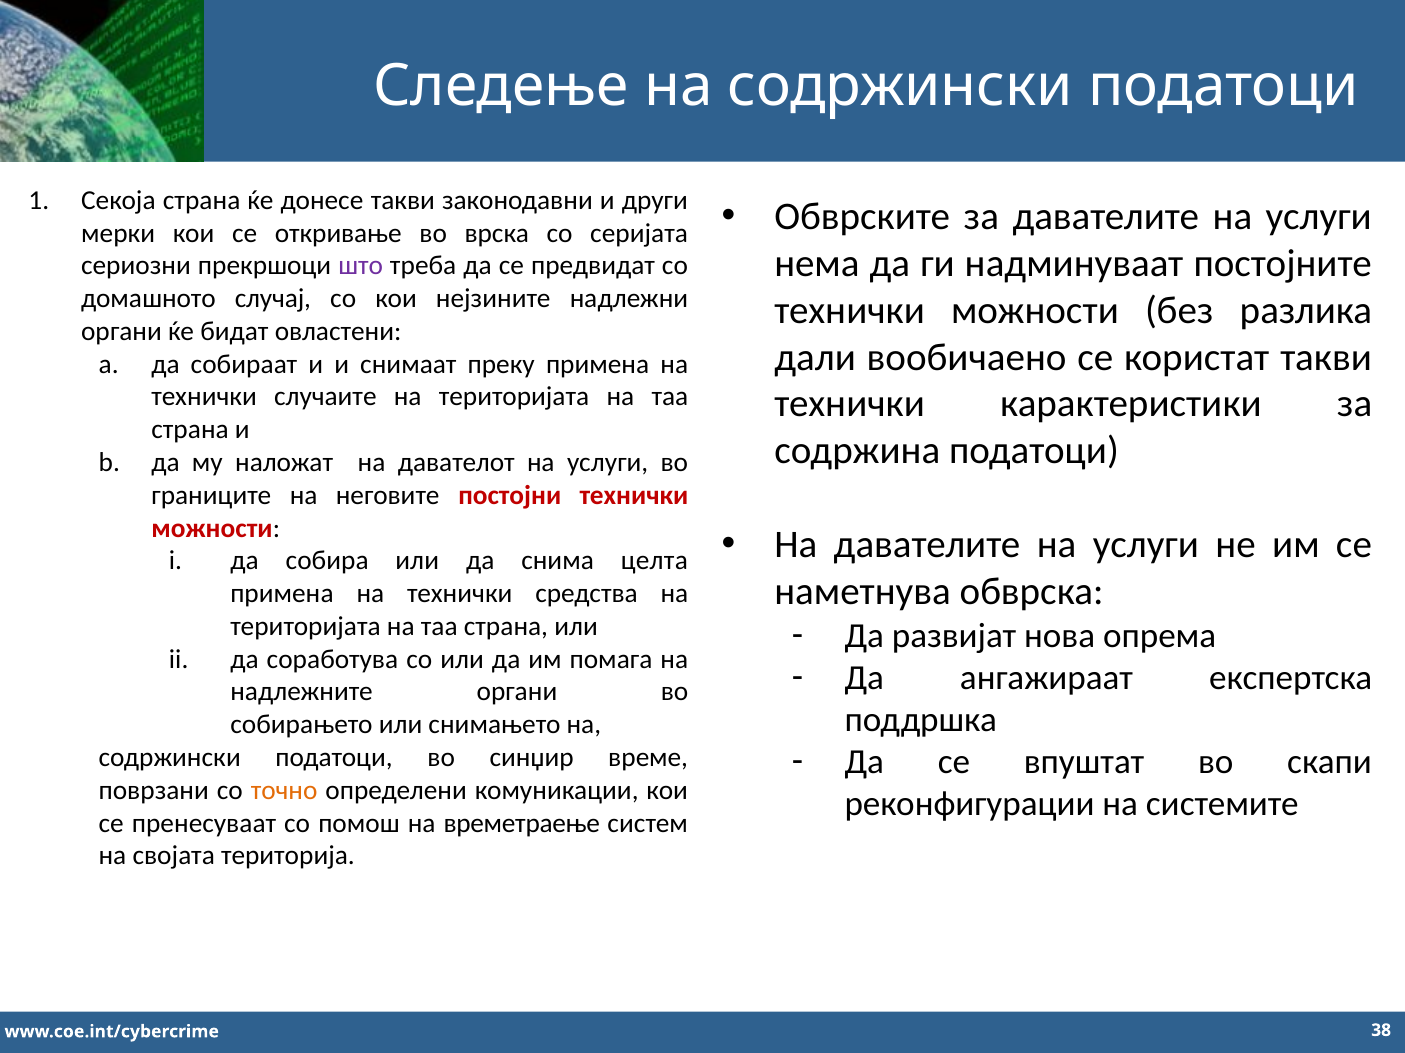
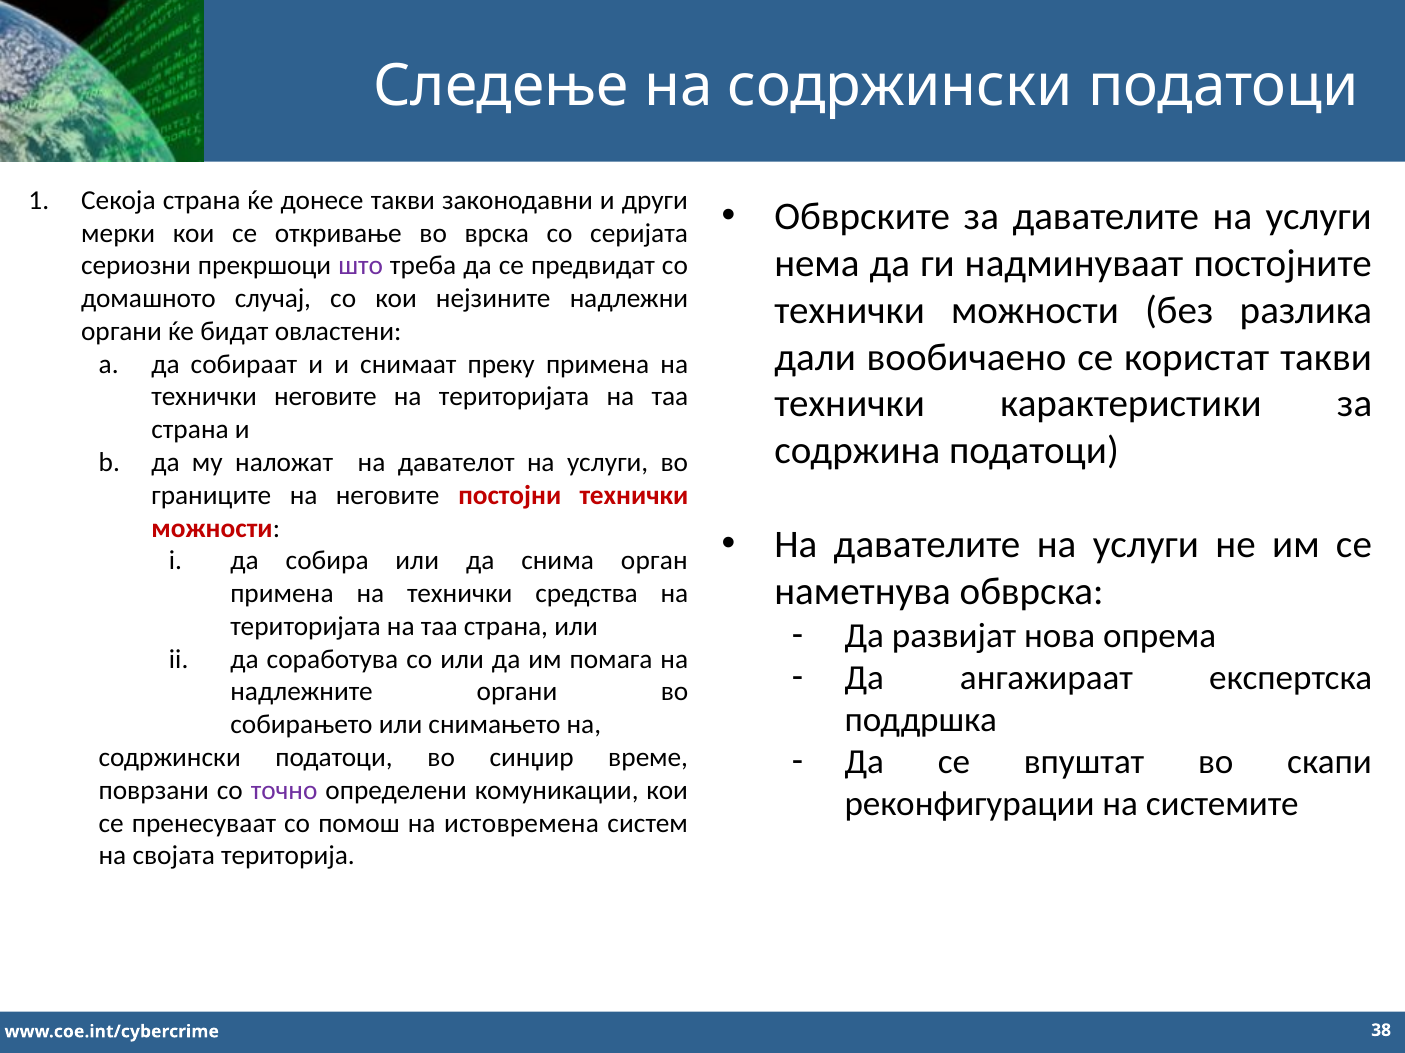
технички случаите: случаите -> неговите
целта: целта -> орган
точно colour: orange -> purple
времетраење: времетраење -> истовремена
